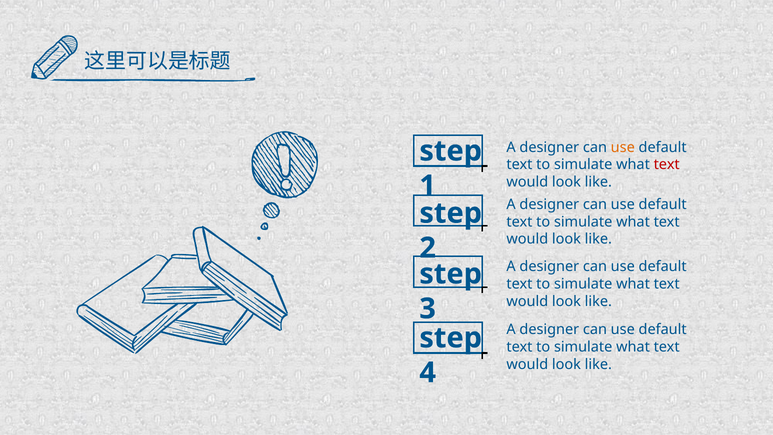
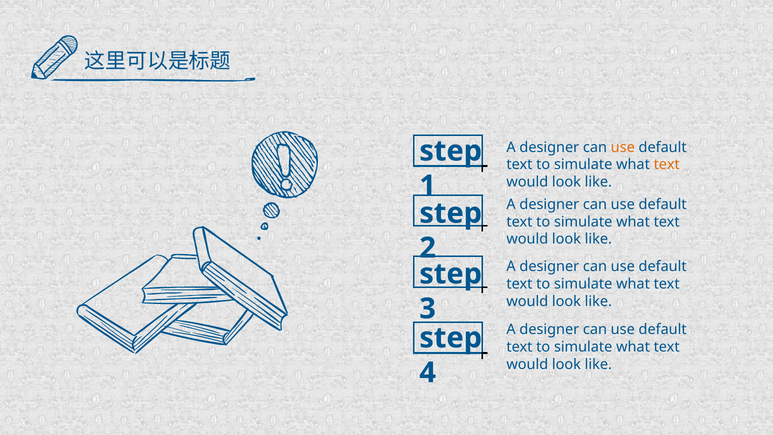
text at (667, 165) colour: red -> orange
